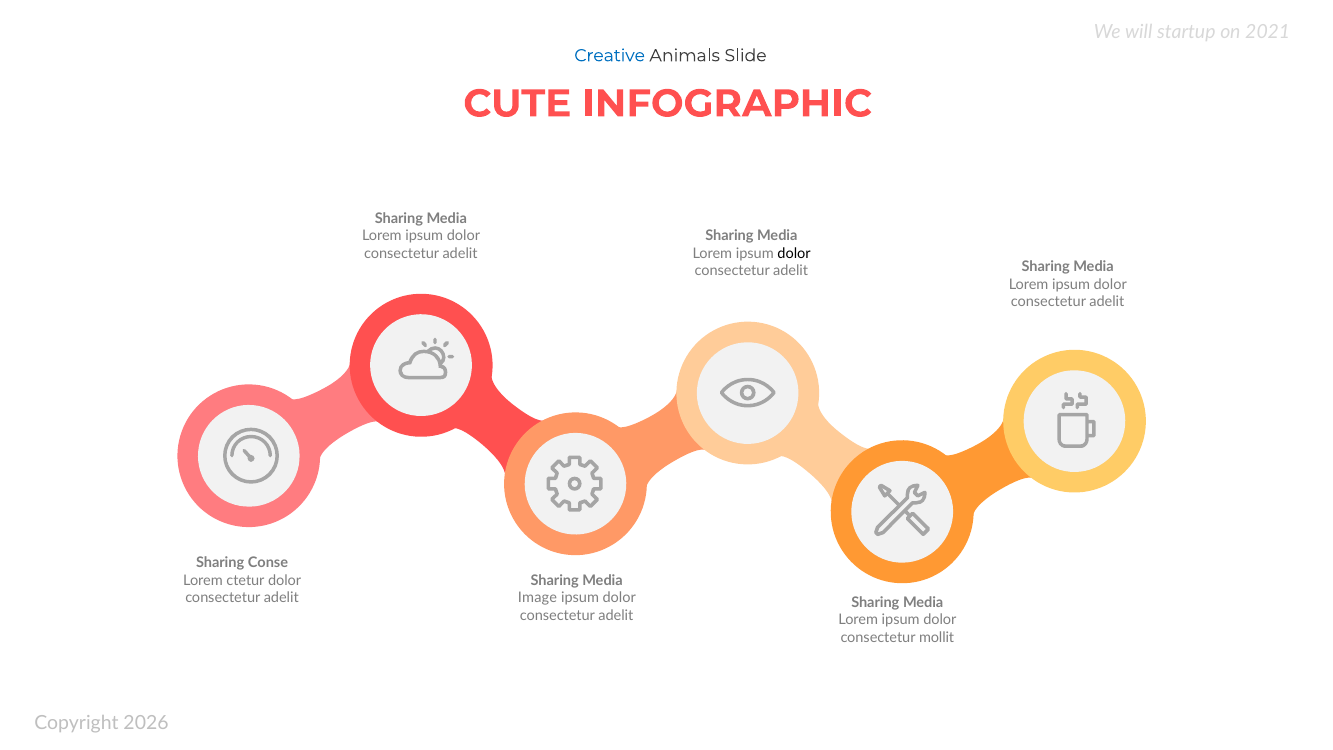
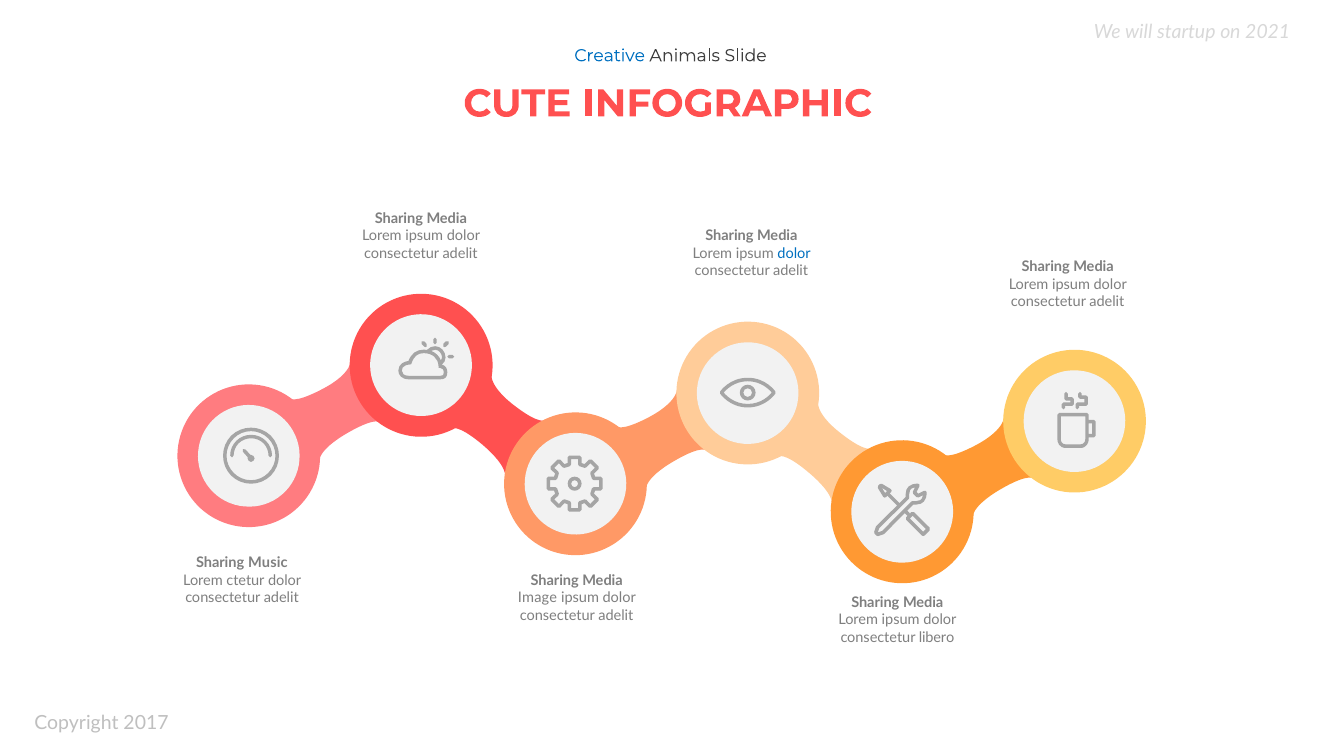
dolor at (794, 253) colour: black -> blue
Conse: Conse -> Music
mollit: mollit -> libero
2026: 2026 -> 2017
